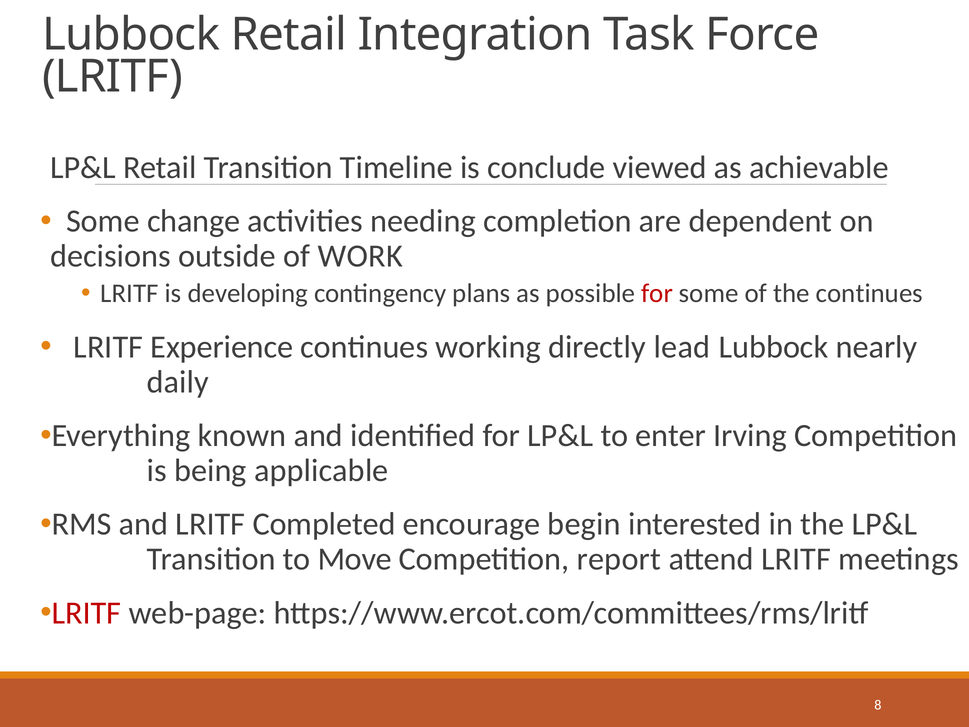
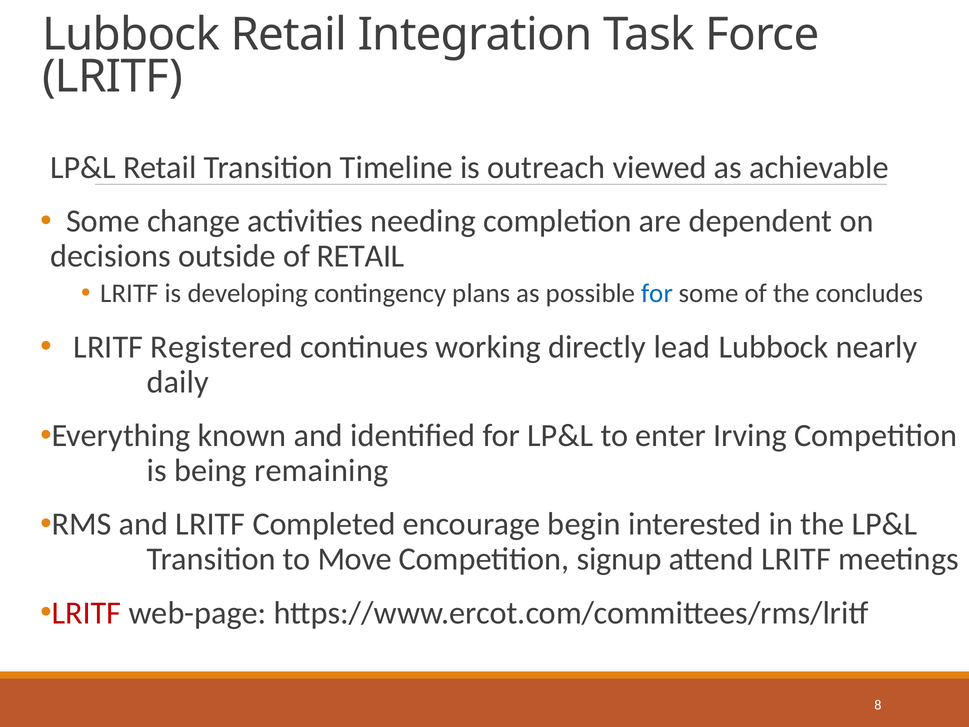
conclude: conclude -> outreach
of WORK: WORK -> RETAIL
for at (657, 293) colour: red -> blue
the continues: continues -> concludes
Experience: Experience -> Registered
applicable: applicable -> remaining
report: report -> signup
